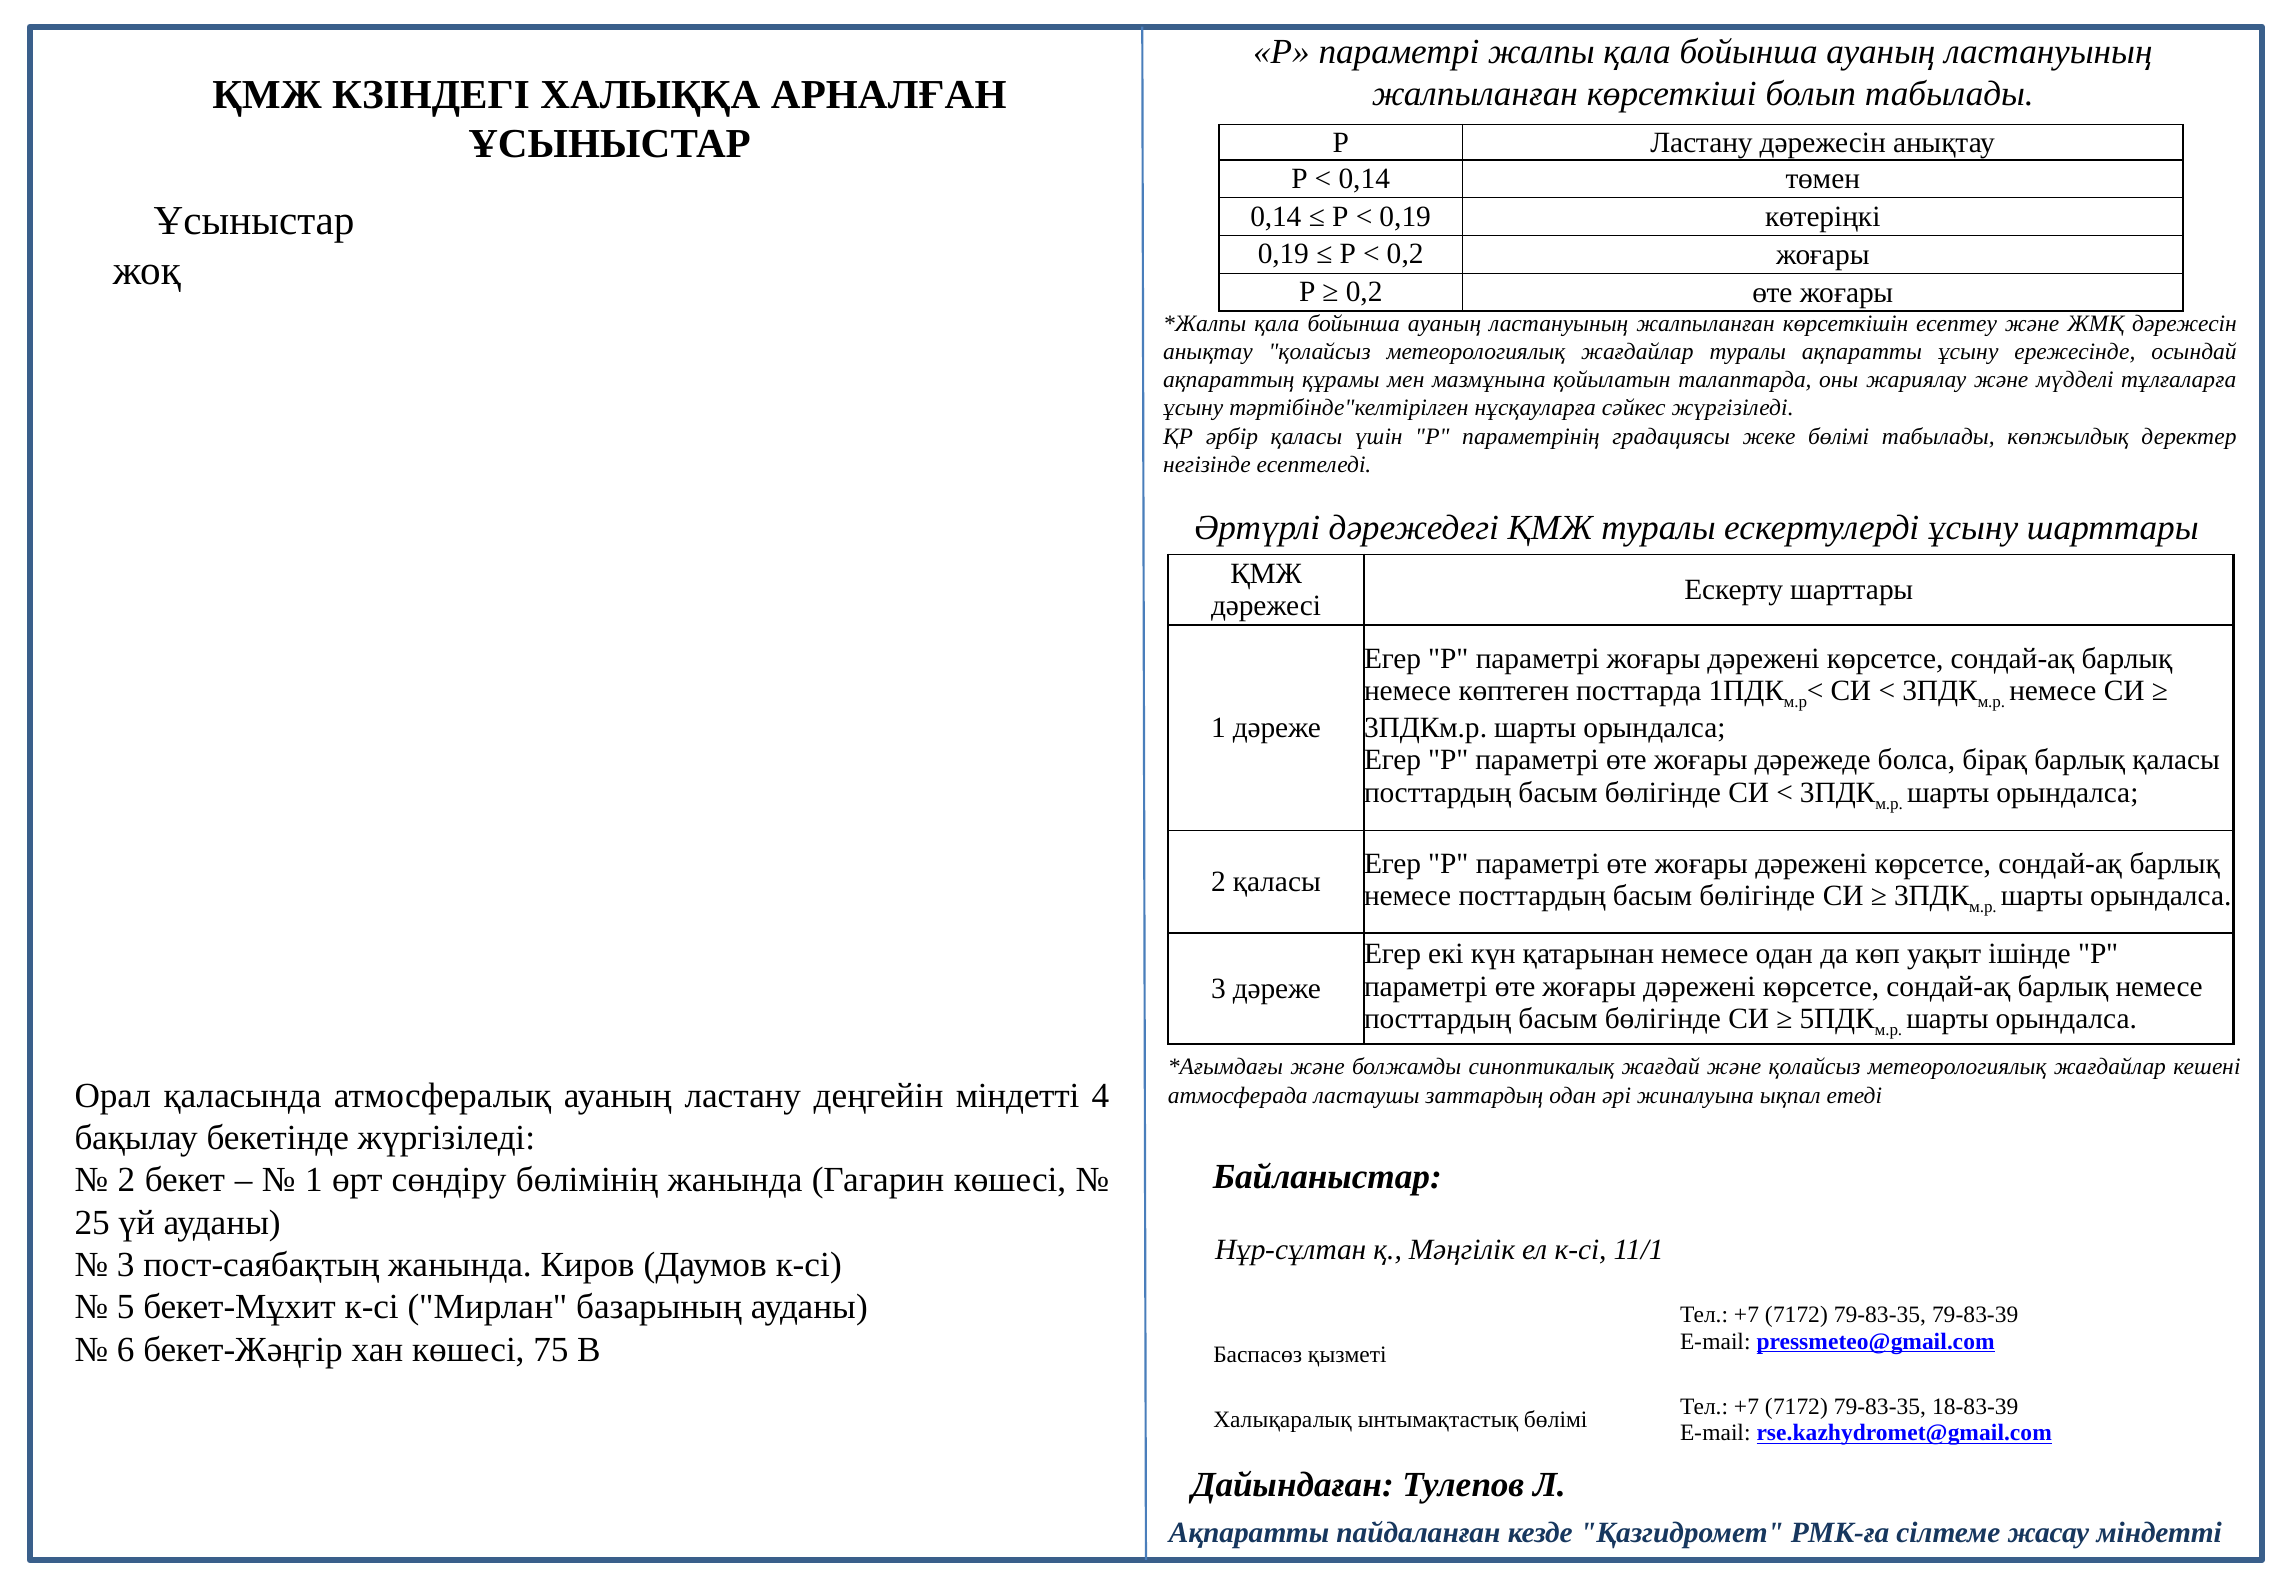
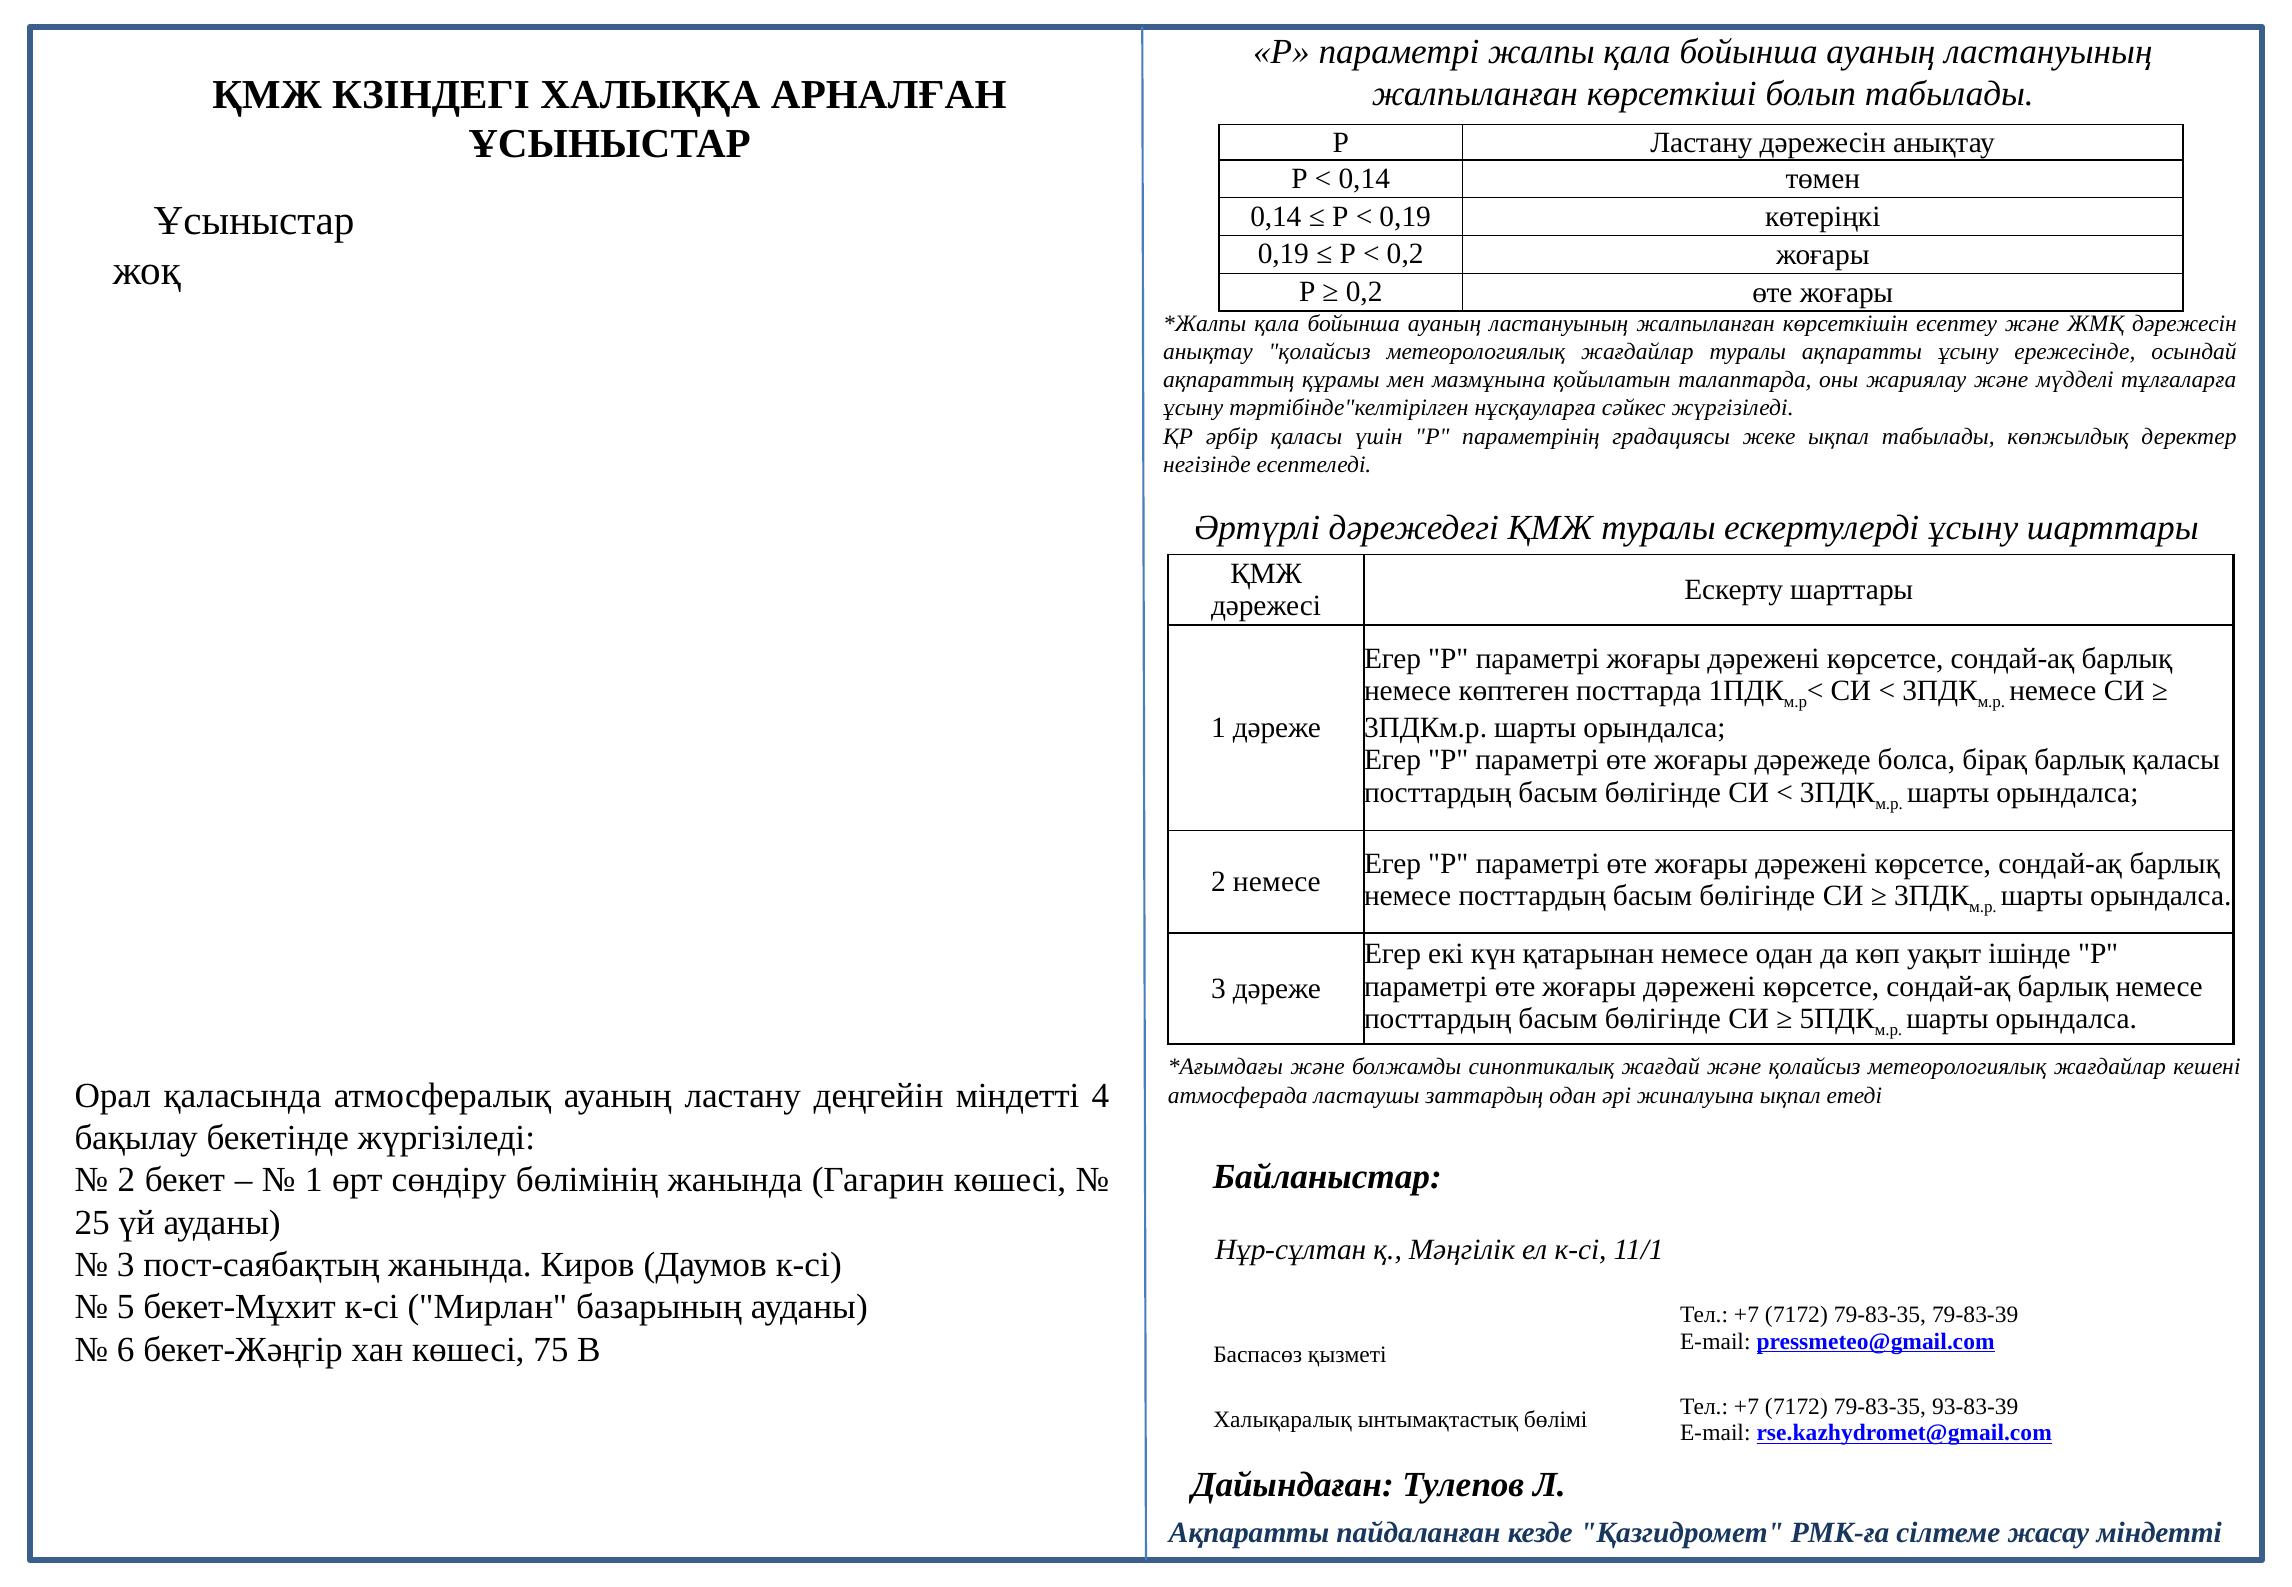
жеке бөлімі: бөлімі -> ықпал
2 қаласы: қаласы -> немесе
18-83-39: 18-83-39 -> 93-83-39
